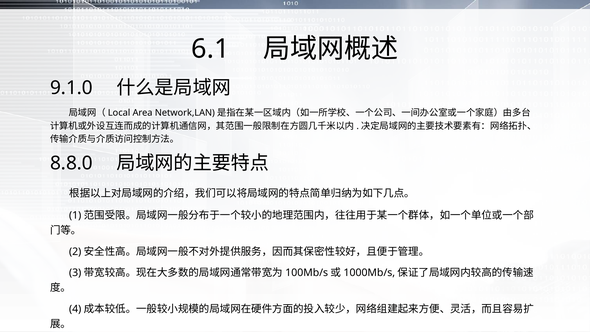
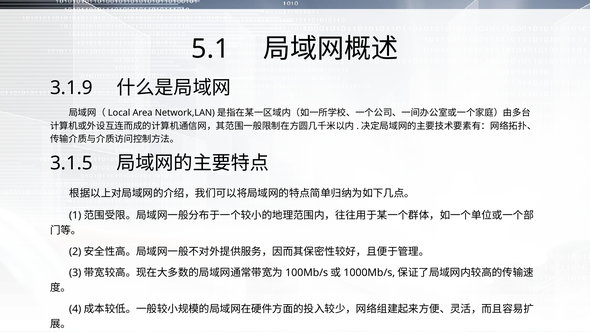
6.1: 6.1 -> 5.1
9.1.0: 9.1.0 -> 3.1.9
8.8.0: 8.8.0 -> 3.1.5
